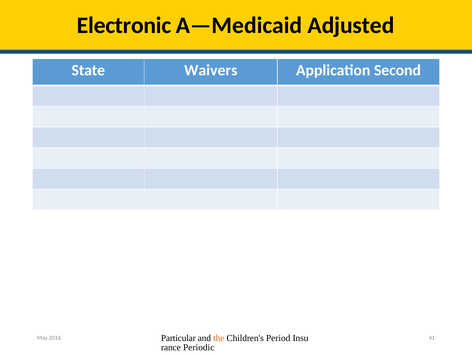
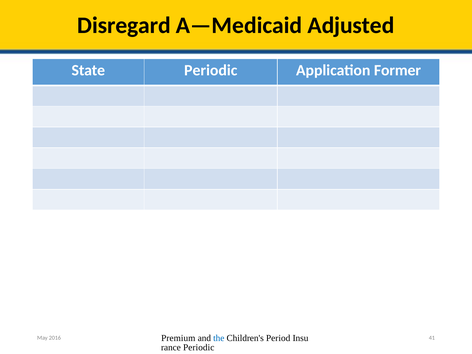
Electronic: Electronic -> Disregard
State Waivers: Waivers -> Periodic
Second: Second -> Former
Particular: Particular -> Premium
the colour: orange -> blue
